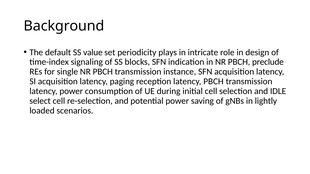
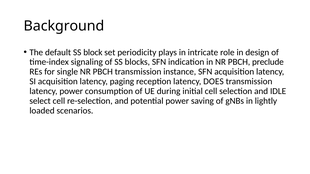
value: value -> block
latency PBCH: PBCH -> DOES
